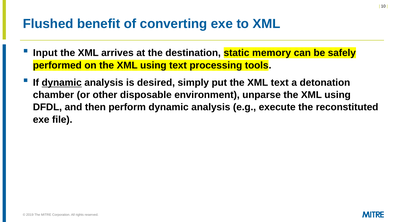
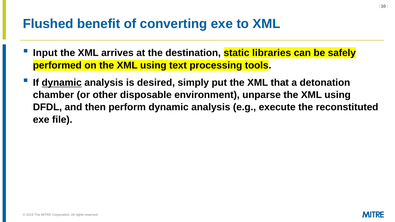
memory: memory -> libraries
XML text: text -> that
